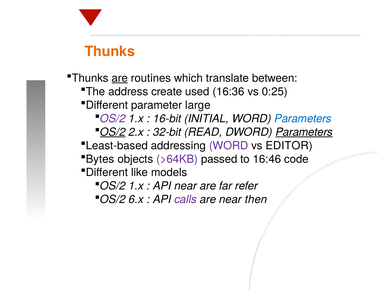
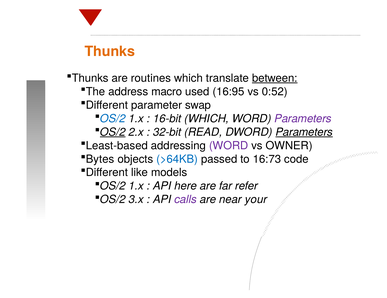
are at (120, 78) underline: present -> none
between underline: none -> present
create: create -> macro
16:36: 16:36 -> 16:95
0:25: 0:25 -> 0:52
large: large -> swap
OS/2 at (113, 119) colour: purple -> blue
16-bit INITIAL: INITIAL -> WHICH
Parameters at (303, 119) colour: blue -> purple
EDITOR: EDITOR -> OWNER
>64KB colour: purple -> blue
16:46: 16:46 -> 16:73
API near: near -> here
6.x: 6.x -> 3.x
then: then -> your
